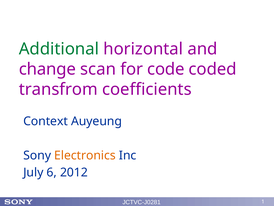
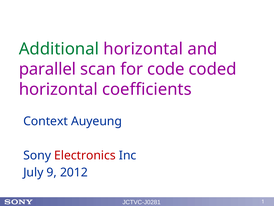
change: change -> parallel
transfrom at (58, 89): transfrom -> horizontal
Electronics colour: orange -> red
6: 6 -> 9
